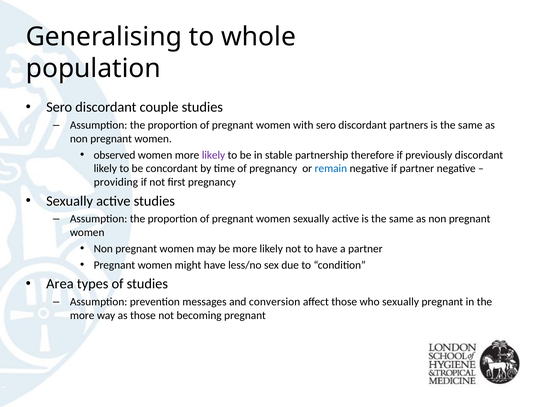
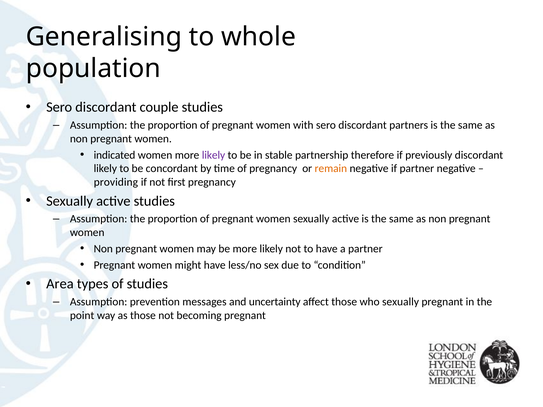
observed: observed -> indicated
remain colour: blue -> orange
conversion: conversion -> uncertainty
more at (82, 316): more -> point
